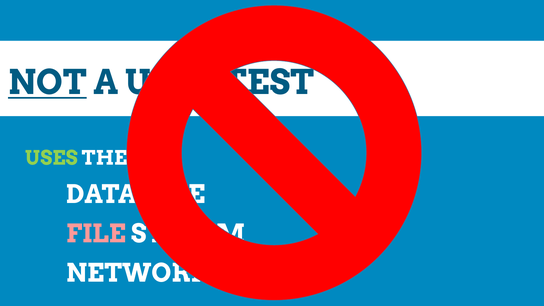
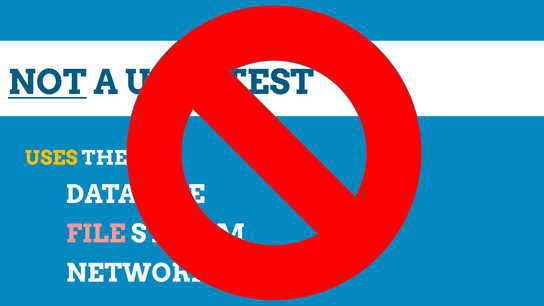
USES colour: light green -> yellow
